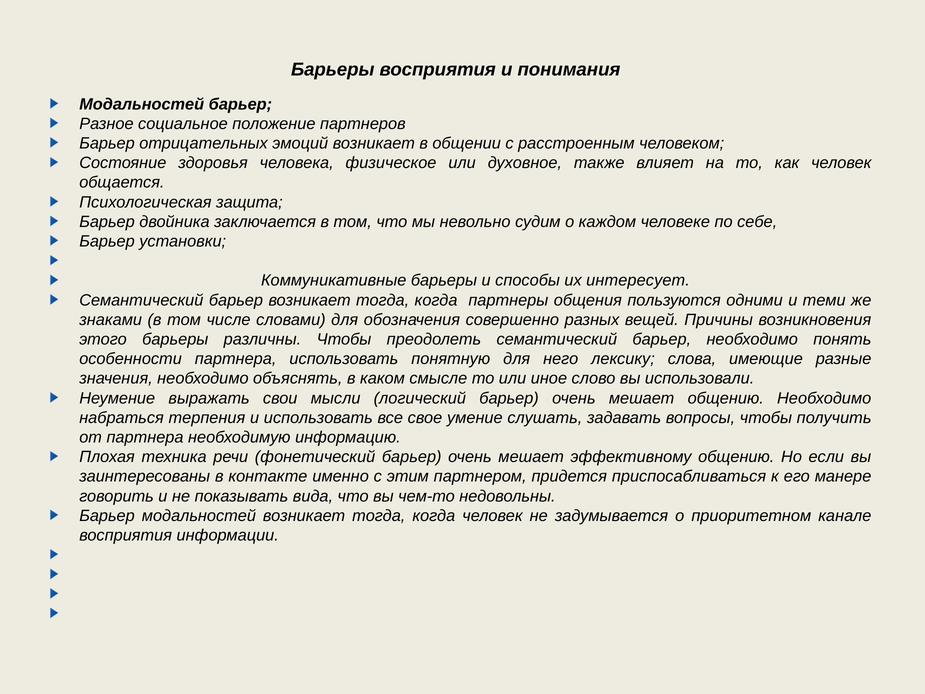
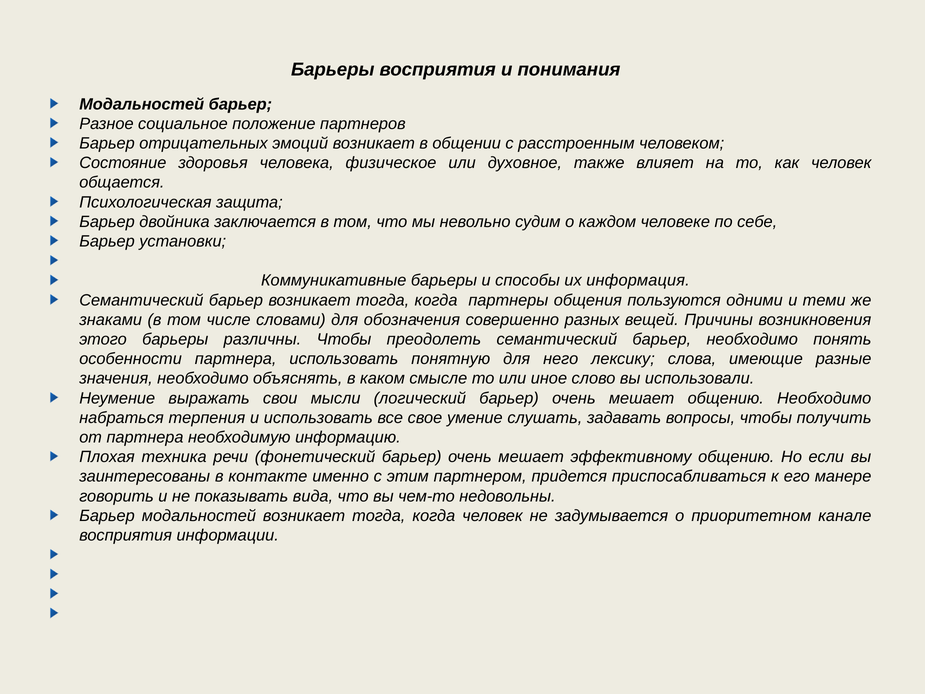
интересует: интересует -> информация
